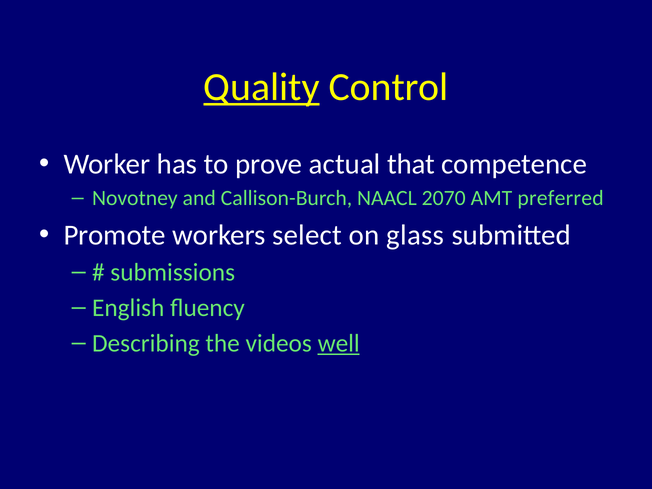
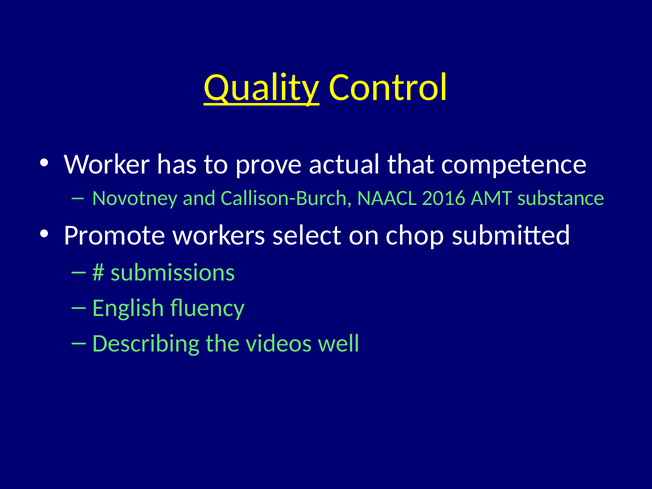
2070: 2070 -> 2016
preferred: preferred -> substance
glass: glass -> chop
well underline: present -> none
